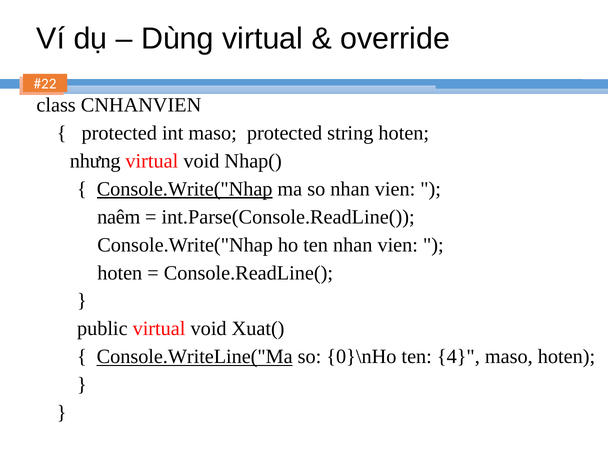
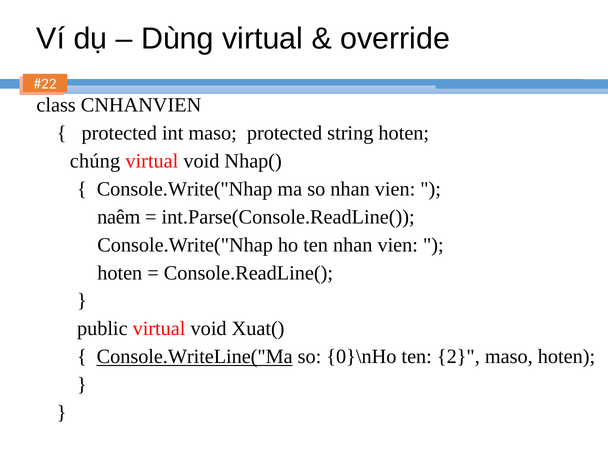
nhưng: nhưng -> chúng
Console.Write("Nhap at (185, 189) underline: present -> none
4: 4 -> 2
